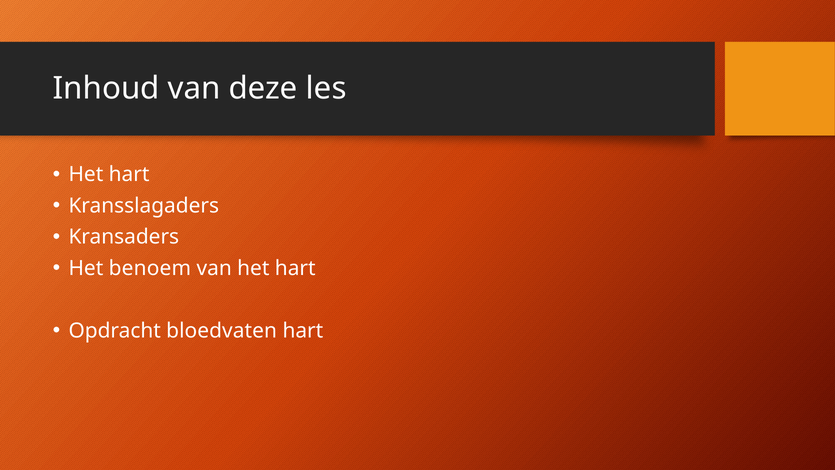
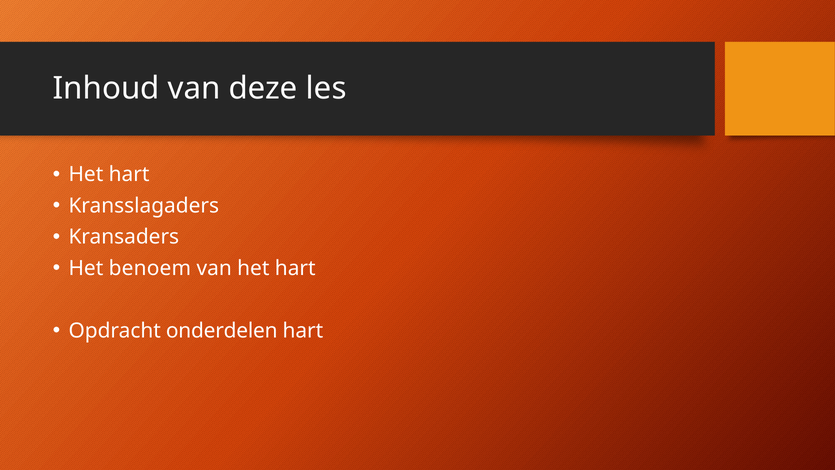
bloedvaten: bloedvaten -> onderdelen
